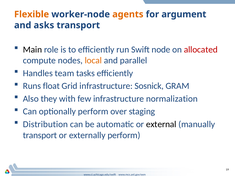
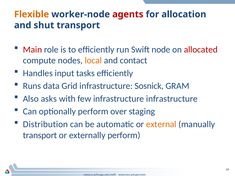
agents colour: orange -> red
argument: argument -> allocation
asks: asks -> shut
Main colour: black -> red
parallel: parallel -> contact
team: team -> input
float: float -> data
they: they -> asks
infrastructure normalization: normalization -> infrastructure
external colour: black -> orange
